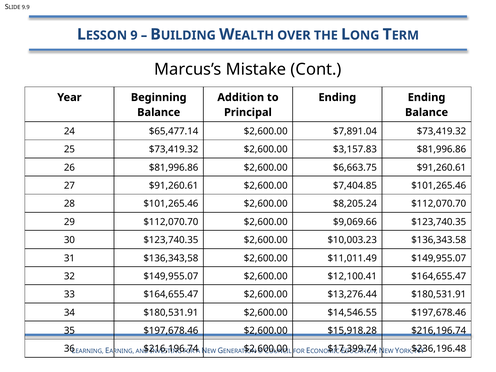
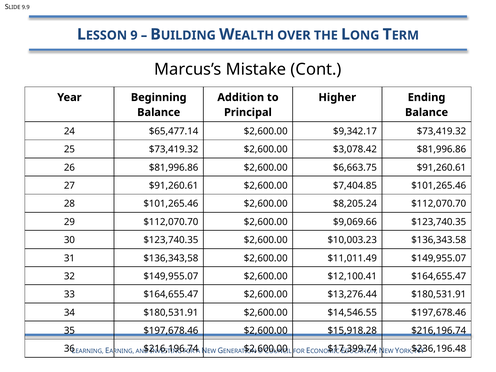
Ending at (337, 97): Ending -> Higher
$7,891.04: $7,891.04 -> $9,342.17
$3,157.83: $3,157.83 -> $3,078.42
